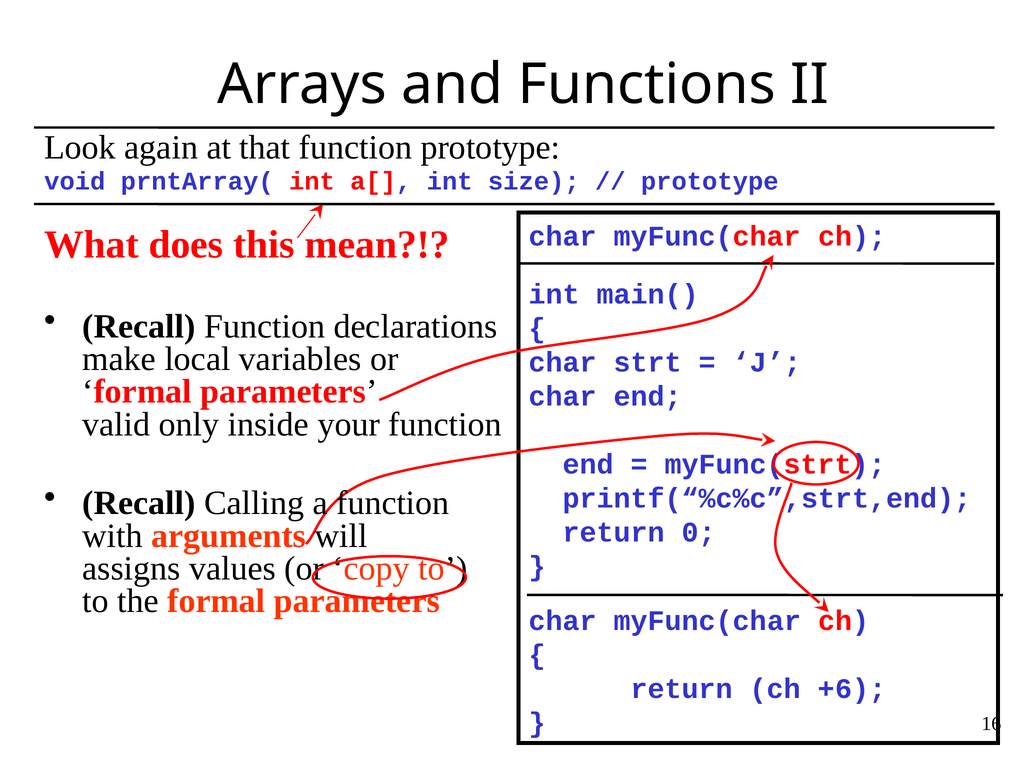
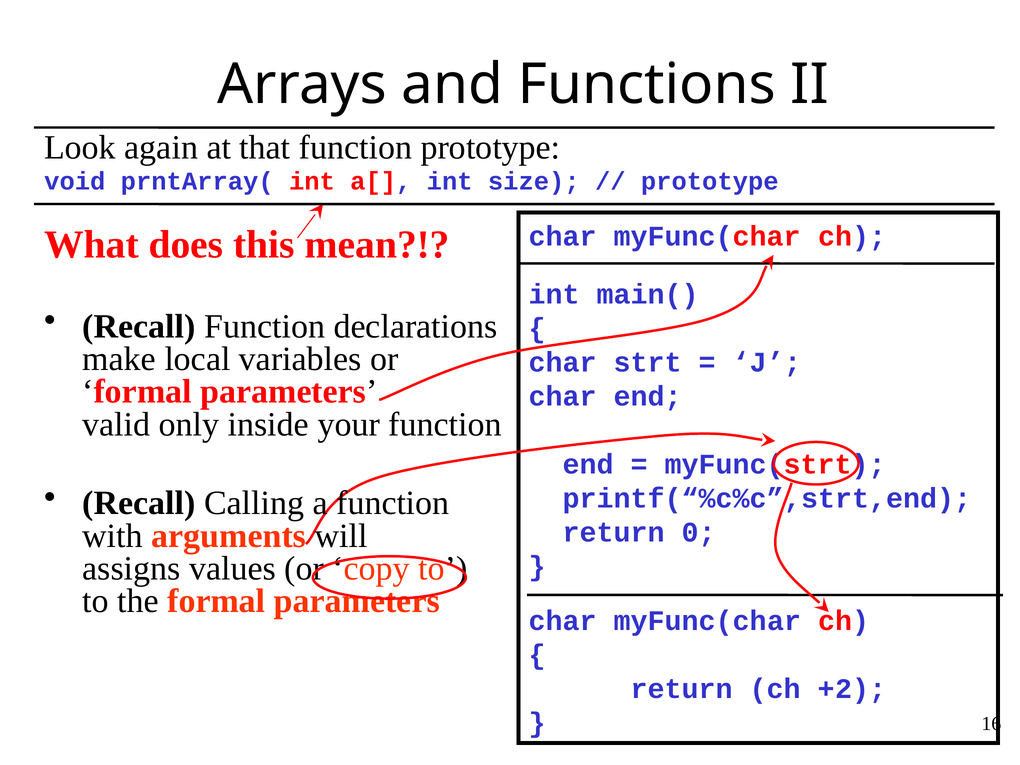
+6: +6 -> +2
